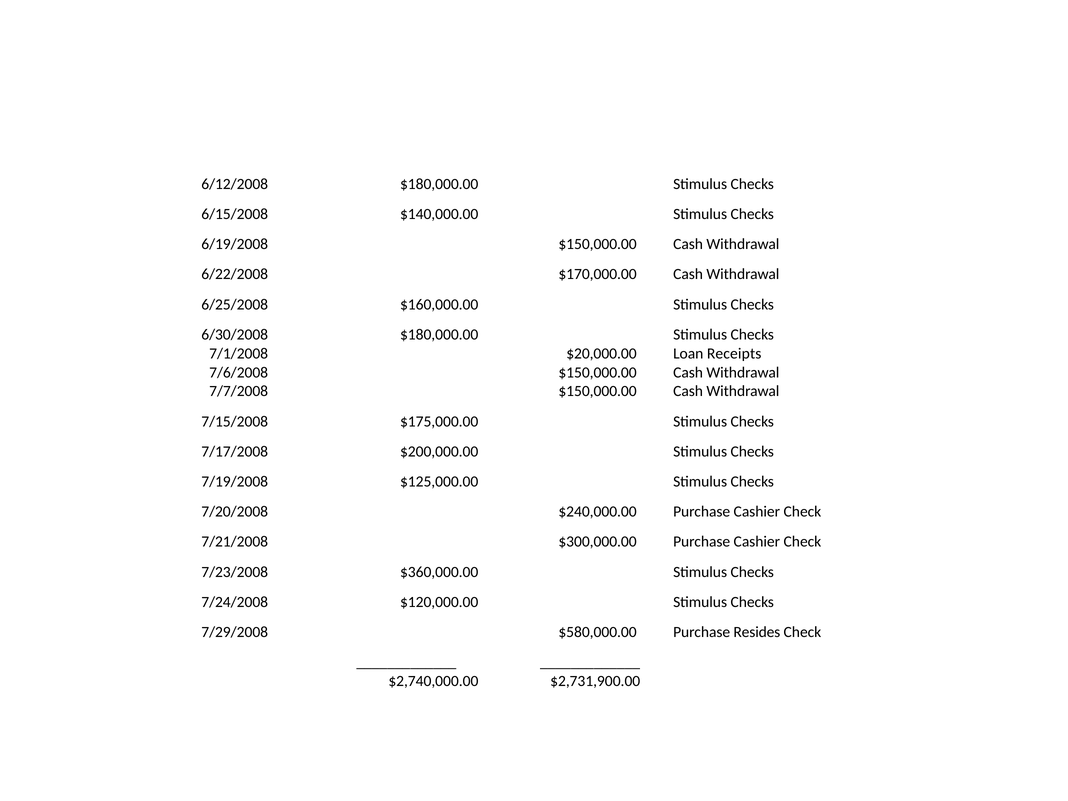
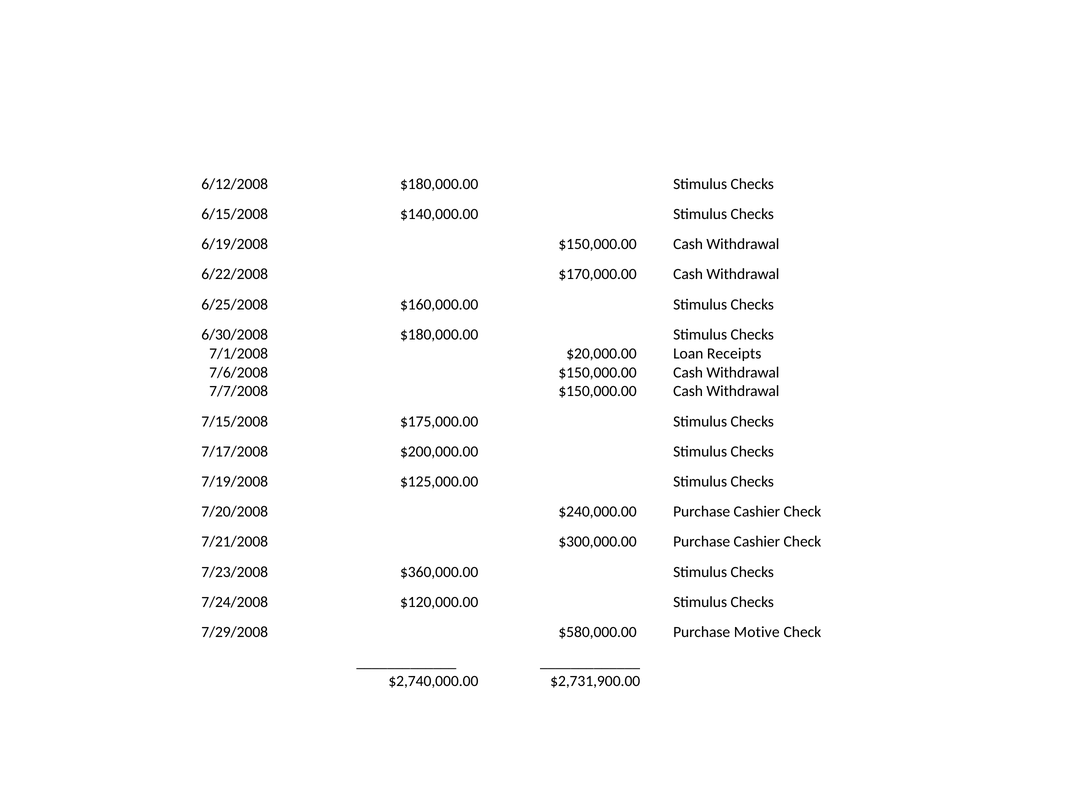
Resides: Resides -> Motive
